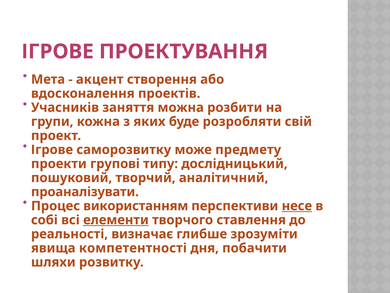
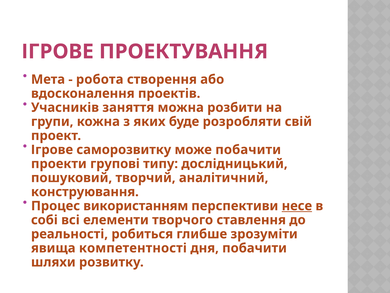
акцент: акцент -> робота
може предмету: предмету -> побачити
проаналізувати: проаналізувати -> конструювання
елементи underline: present -> none
визначає: визначає -> робиться
